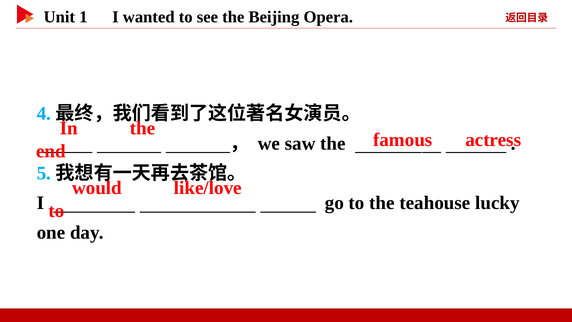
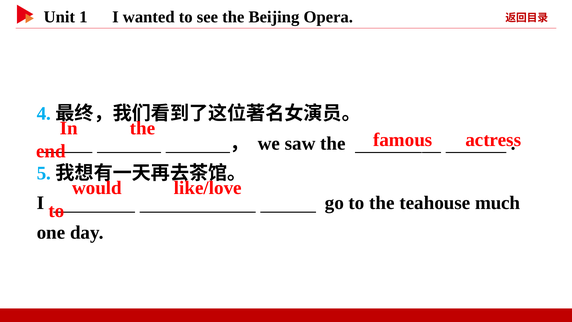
lucky: lucky -> much
